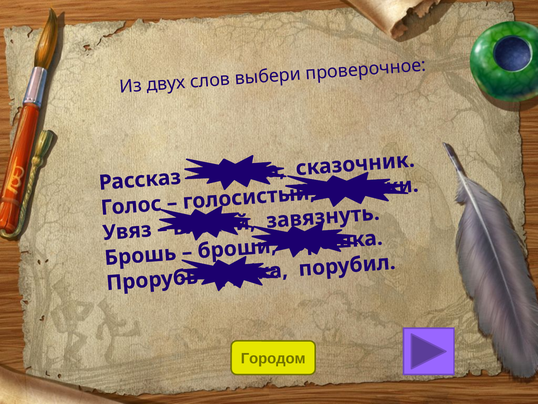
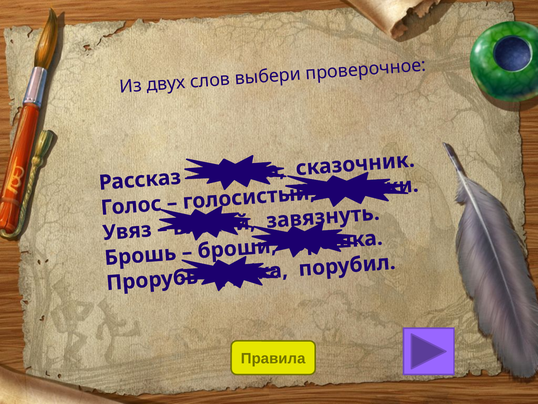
Городом: Городом -> Правила
